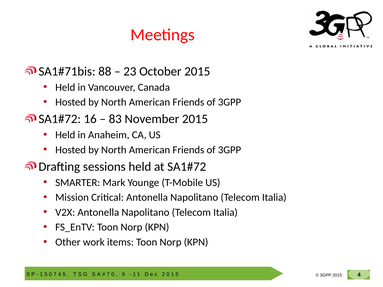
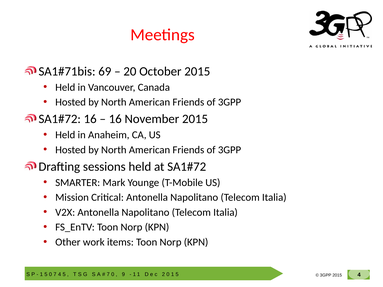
88: 88 -> 69
23: 23 -> 20
83 at (115, 119): 83 -> 16
